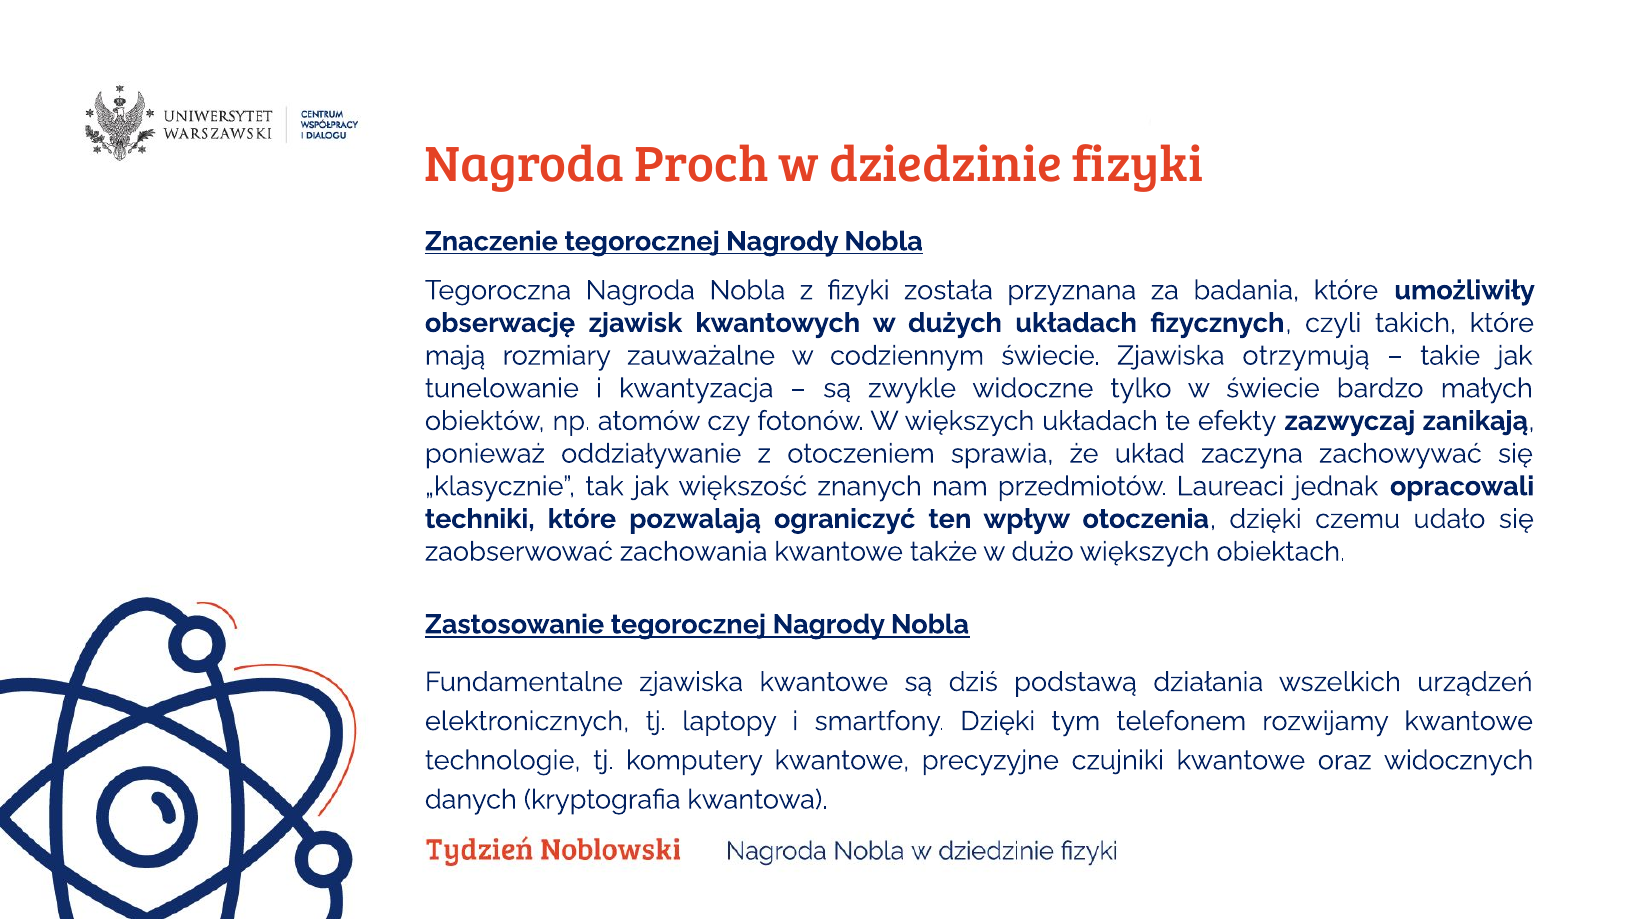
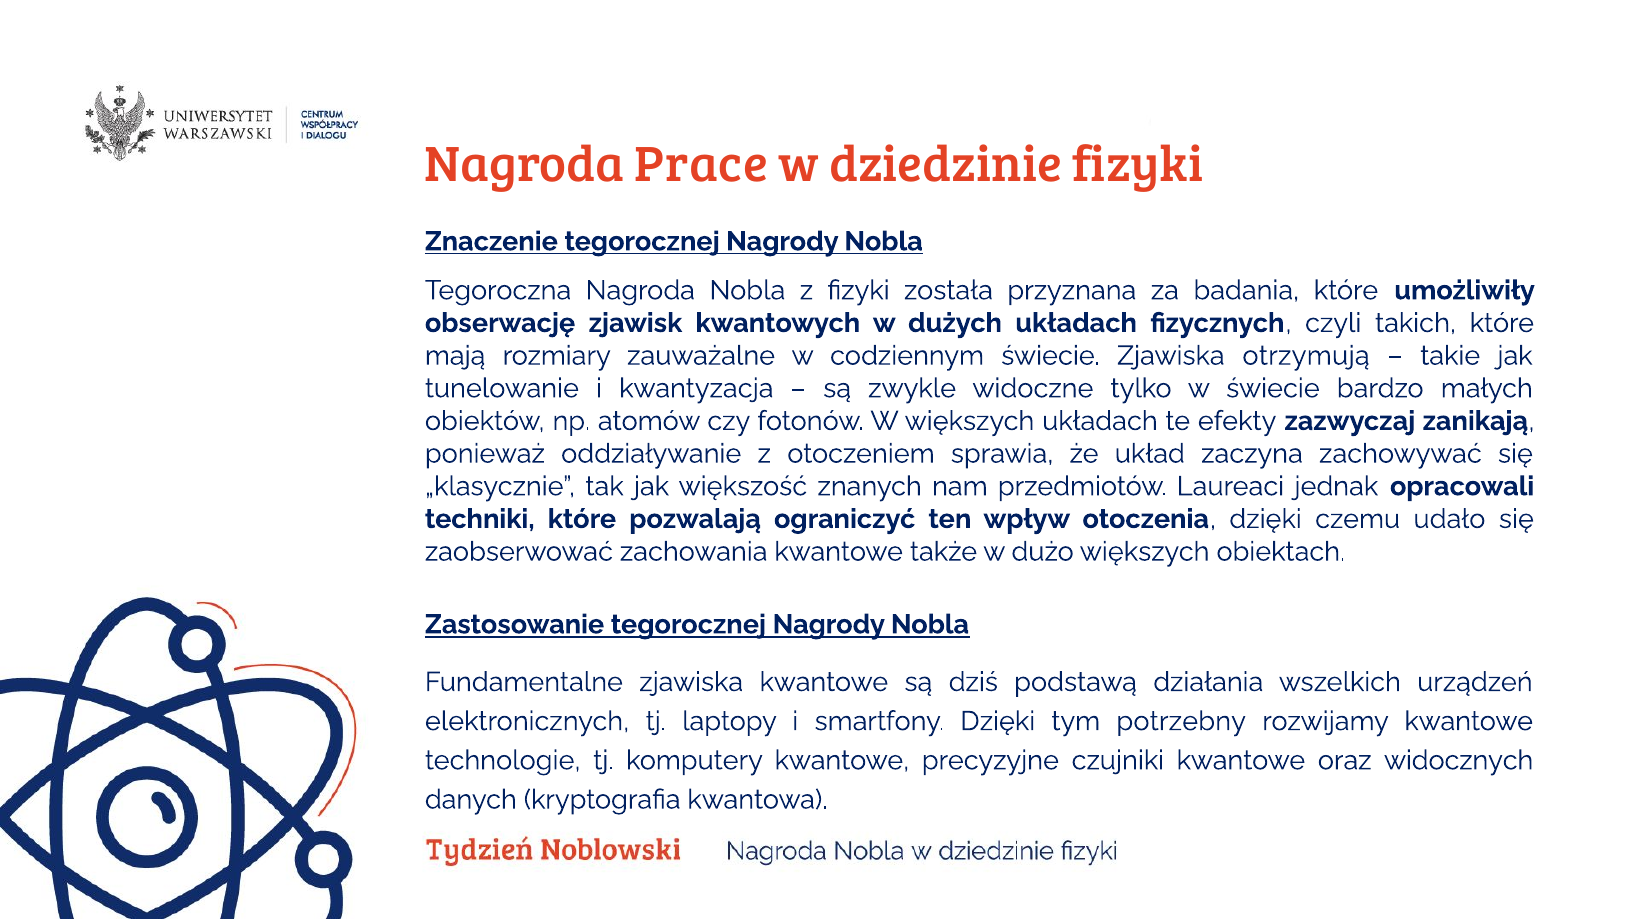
Proch: Proch -> Prace
telefonem: telefonem -> potrzebny
